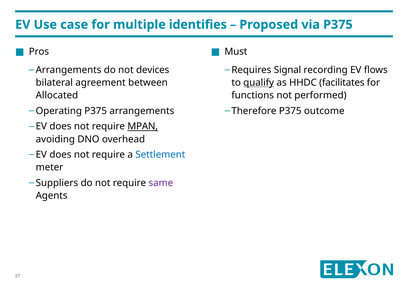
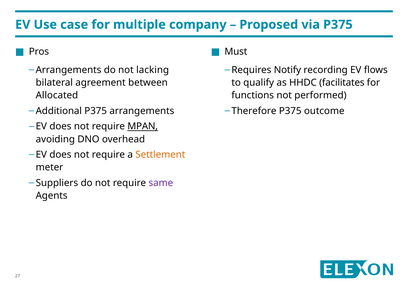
identifies: identifies -> company
devices: devices -> lacking
Signal: Signal -> Notify
qualify underline: present -> none
Operating: Operating -> Additional
Settlement colour: blue -> orange
